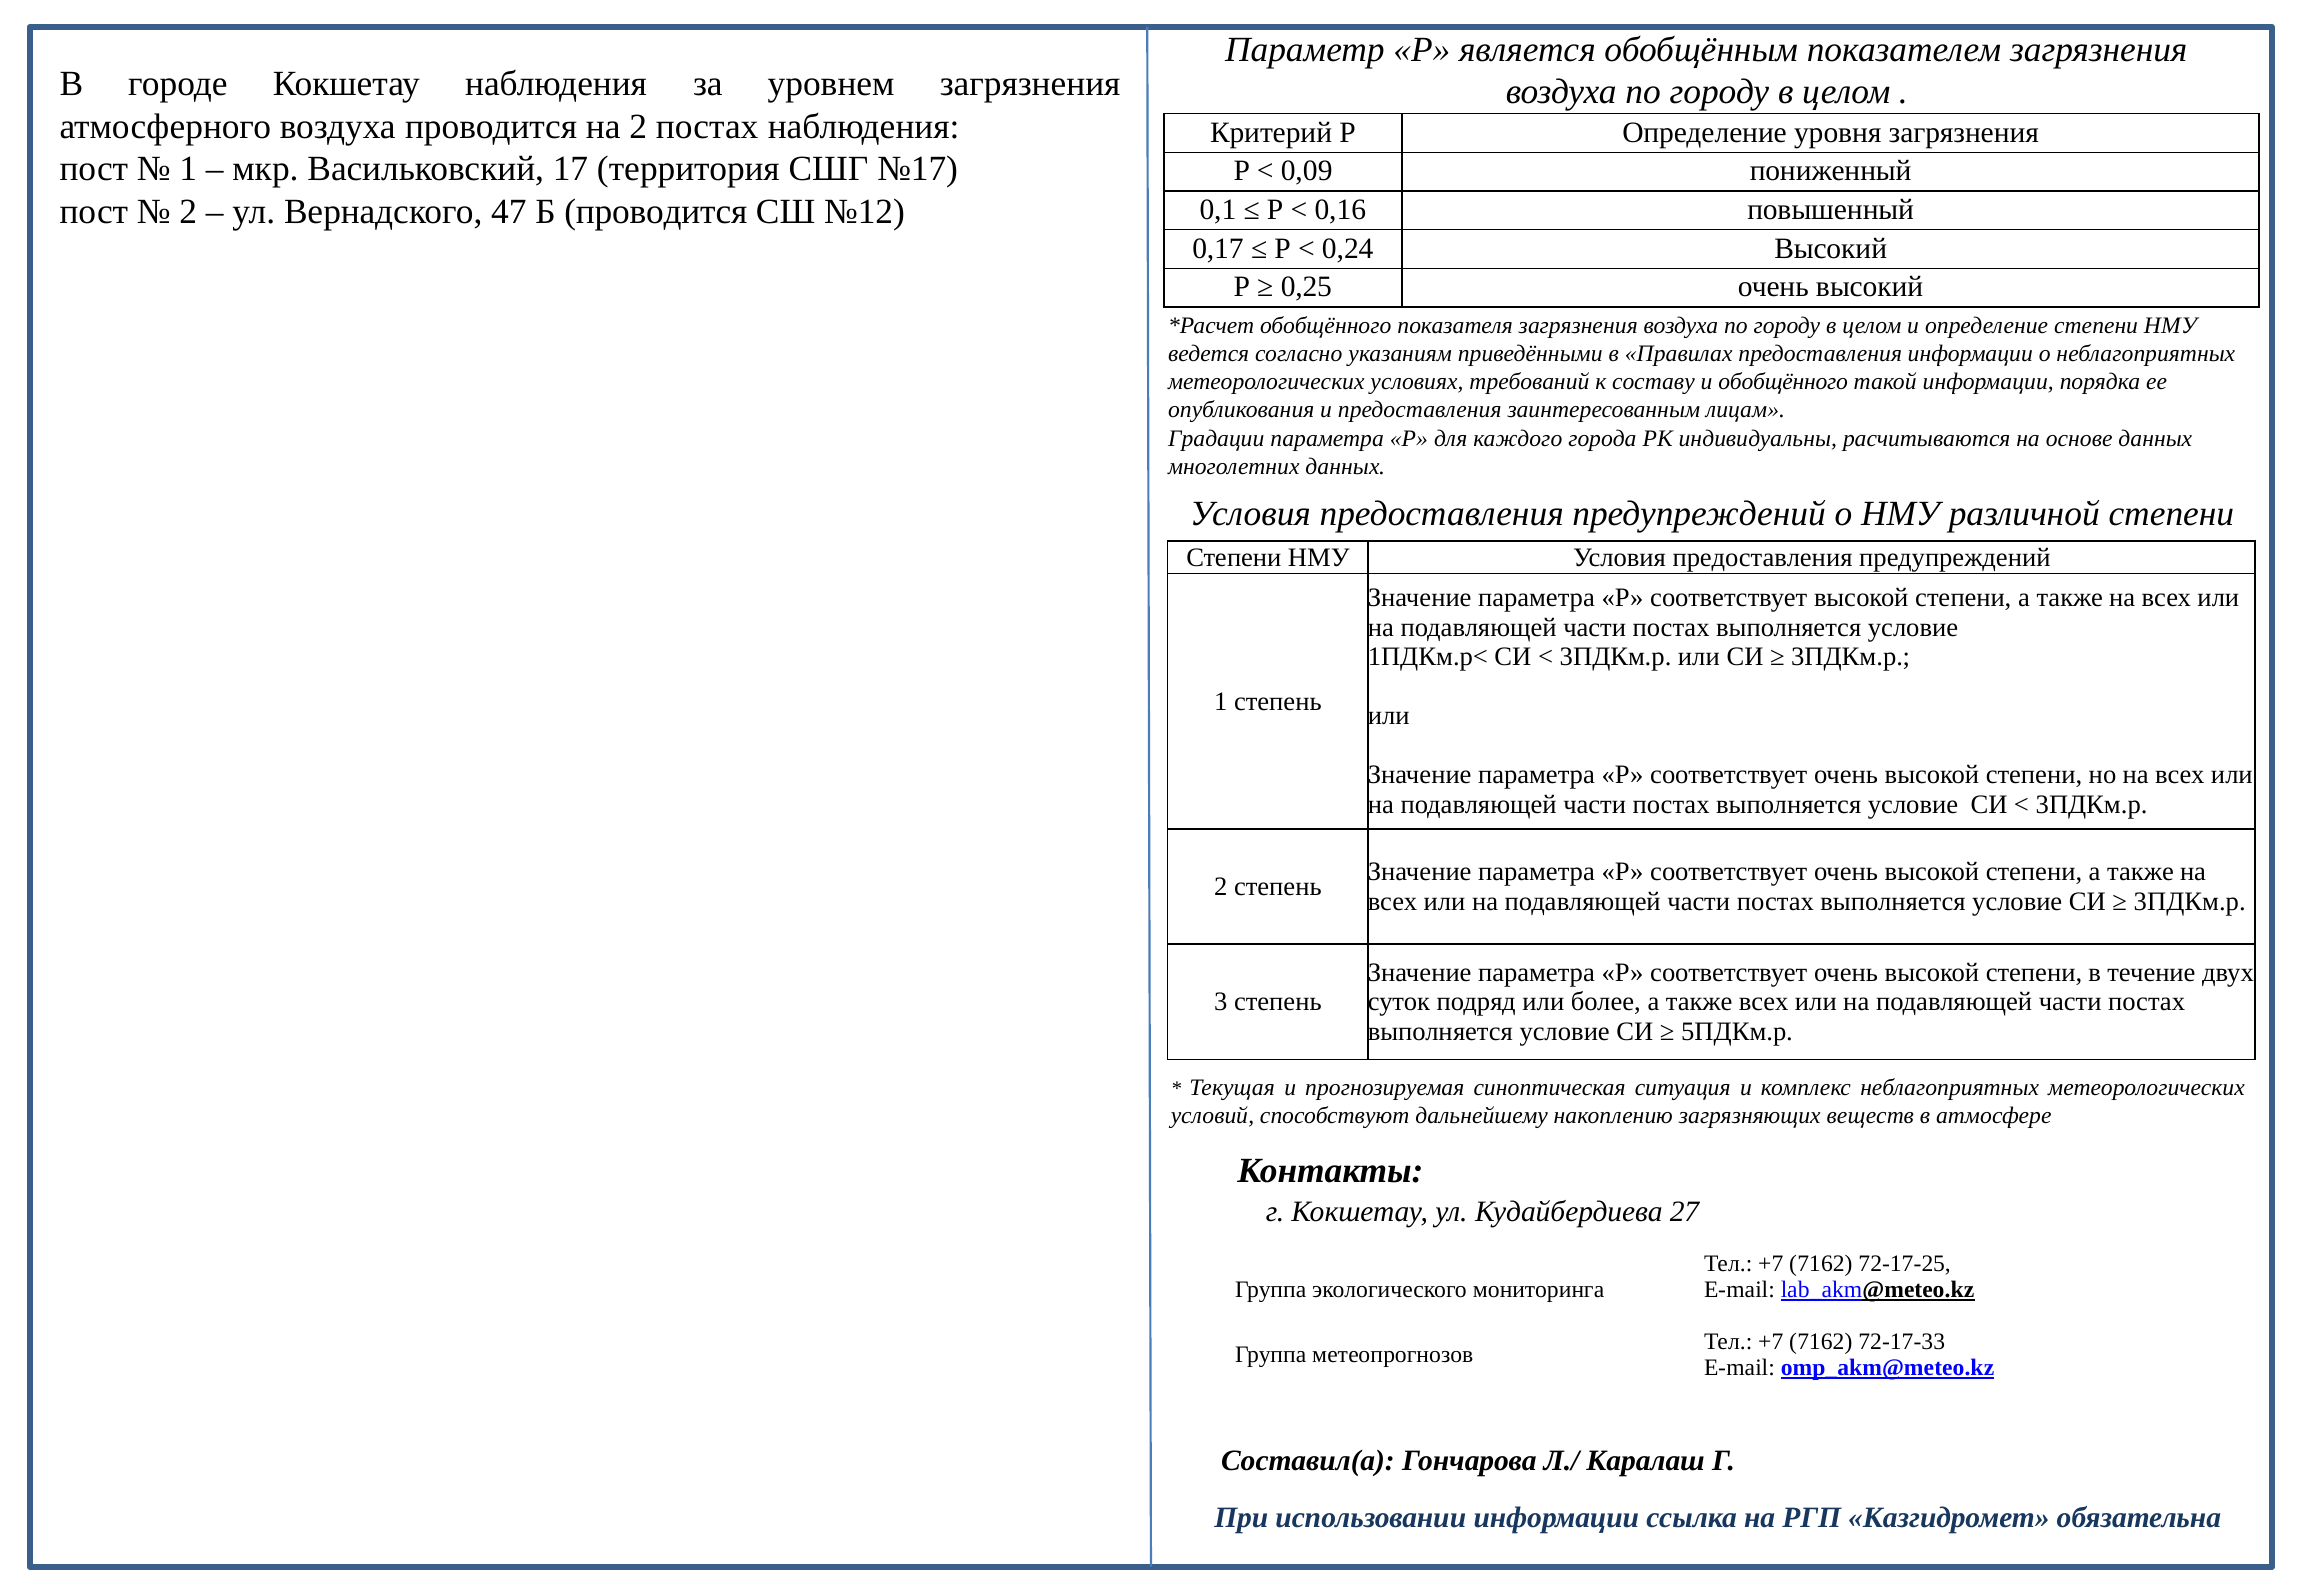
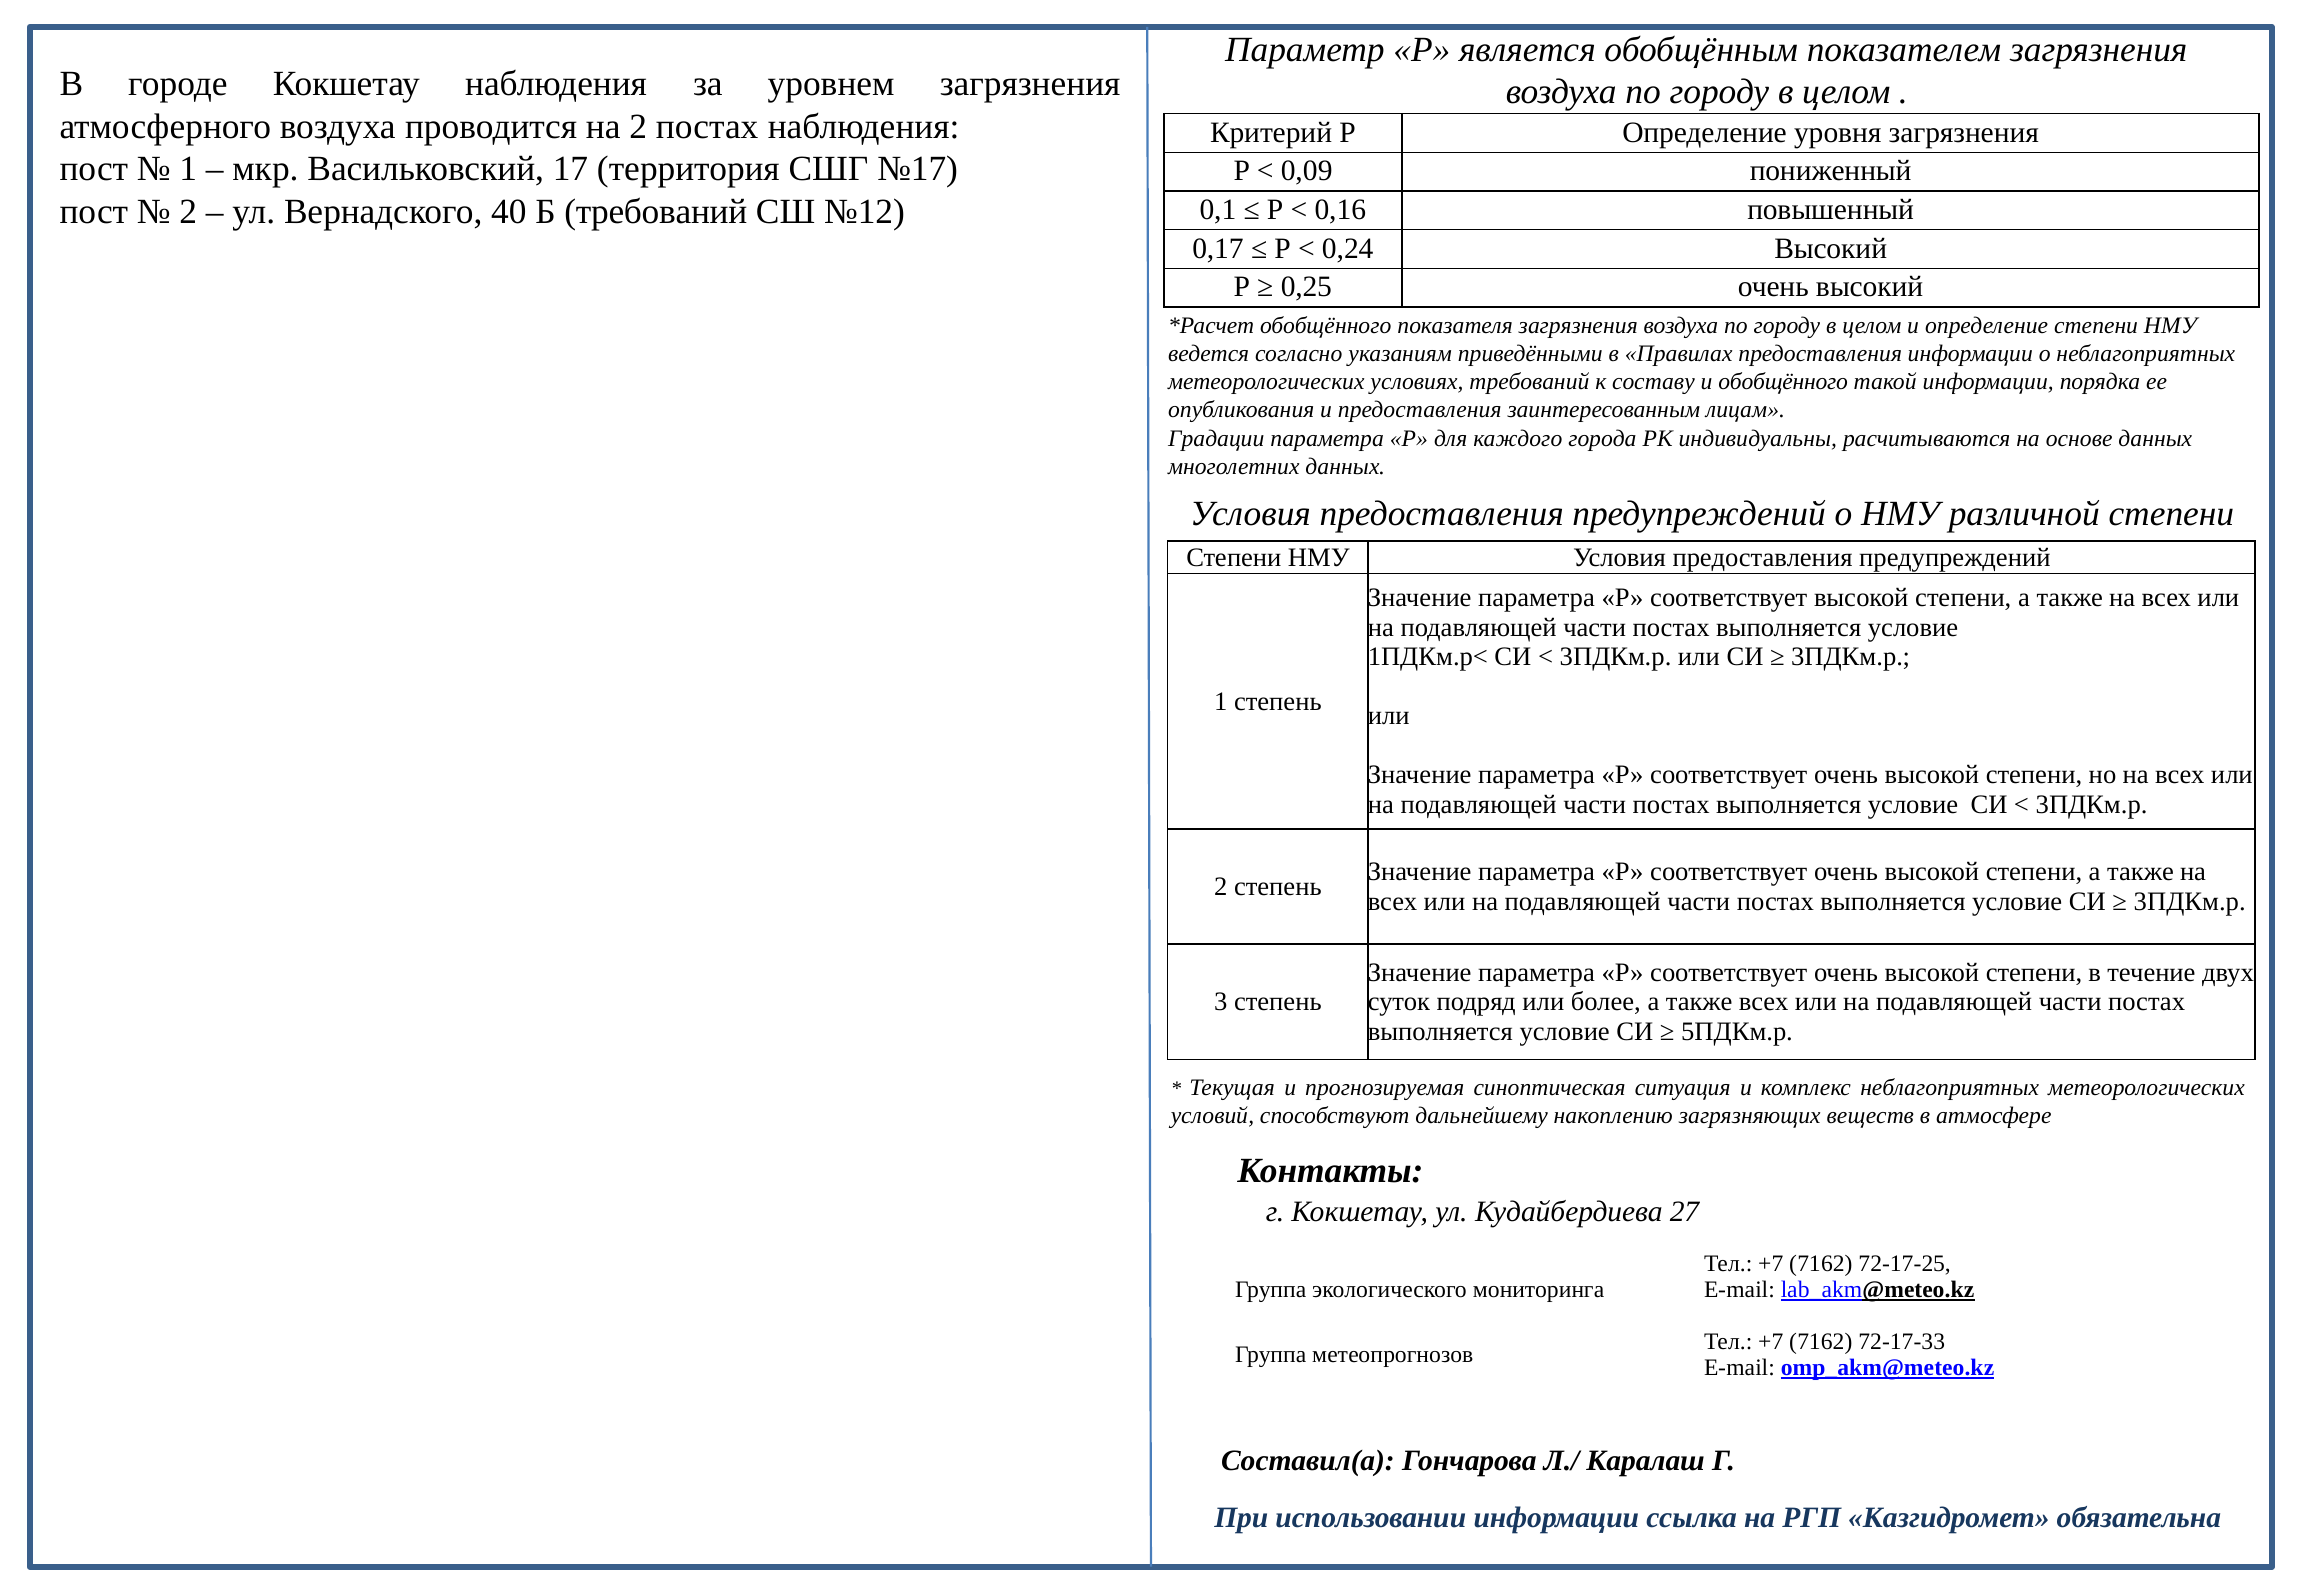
47: 47 -> 40
Б проводится: проводится -> требований
